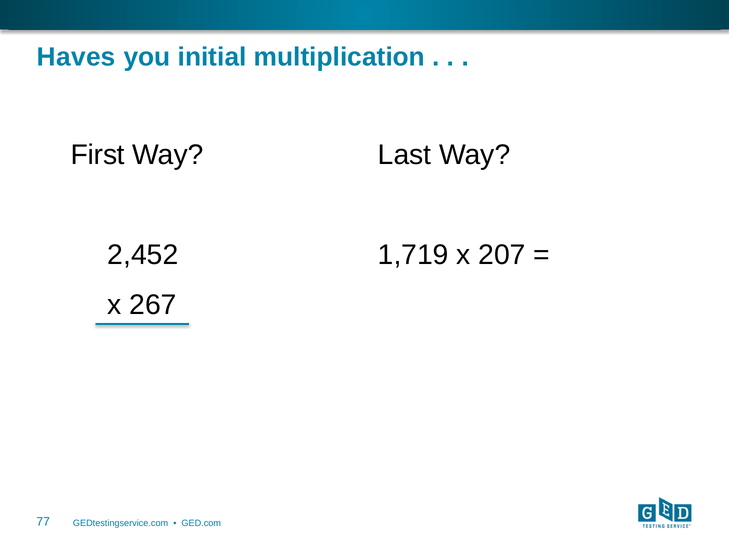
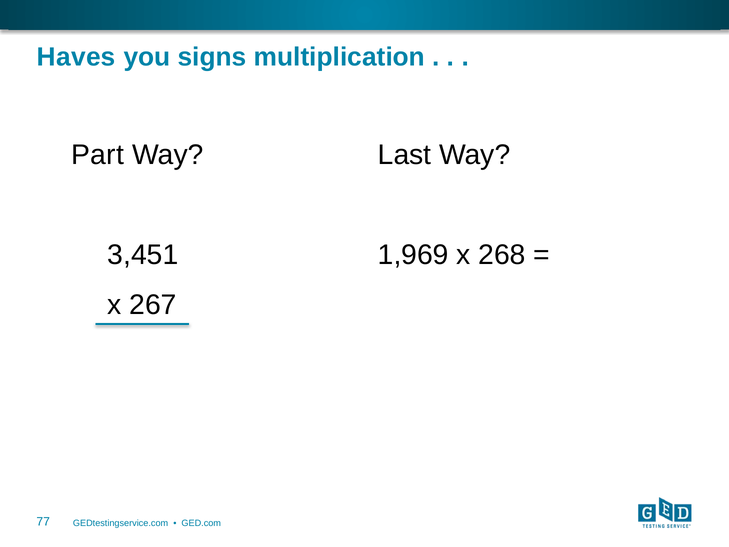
initial: initial -> signs
First: First -> Part
2,452: 2,452 -> 3,451
1,719: 1,719 -> 1,969
207: 207 -> 268
